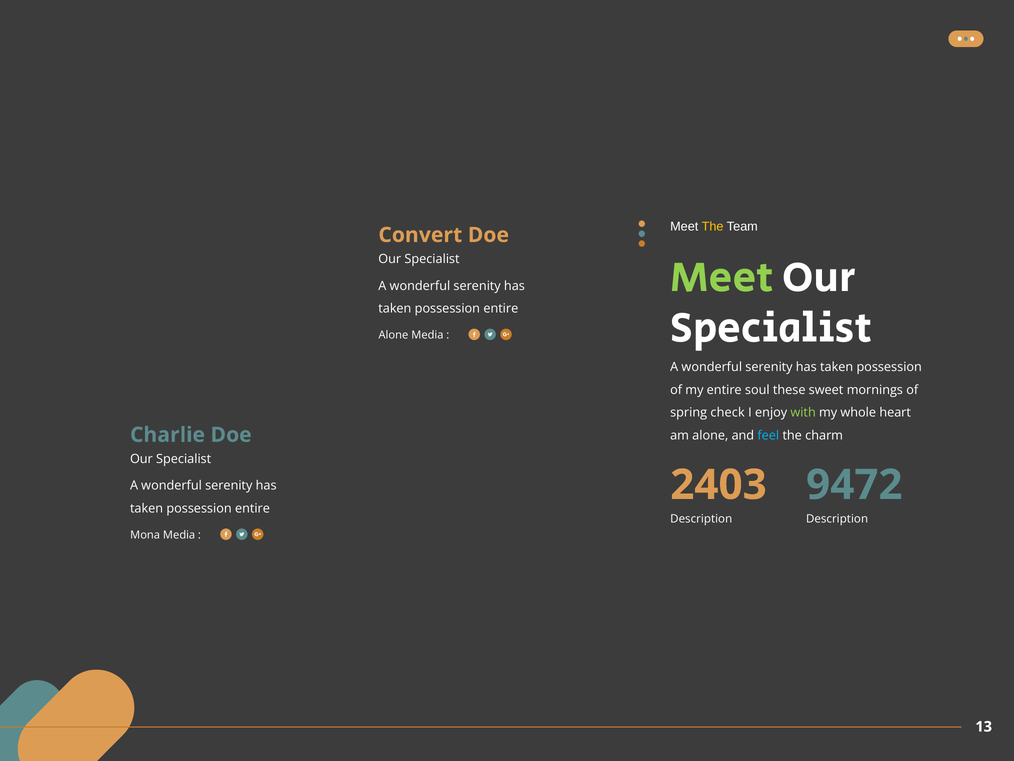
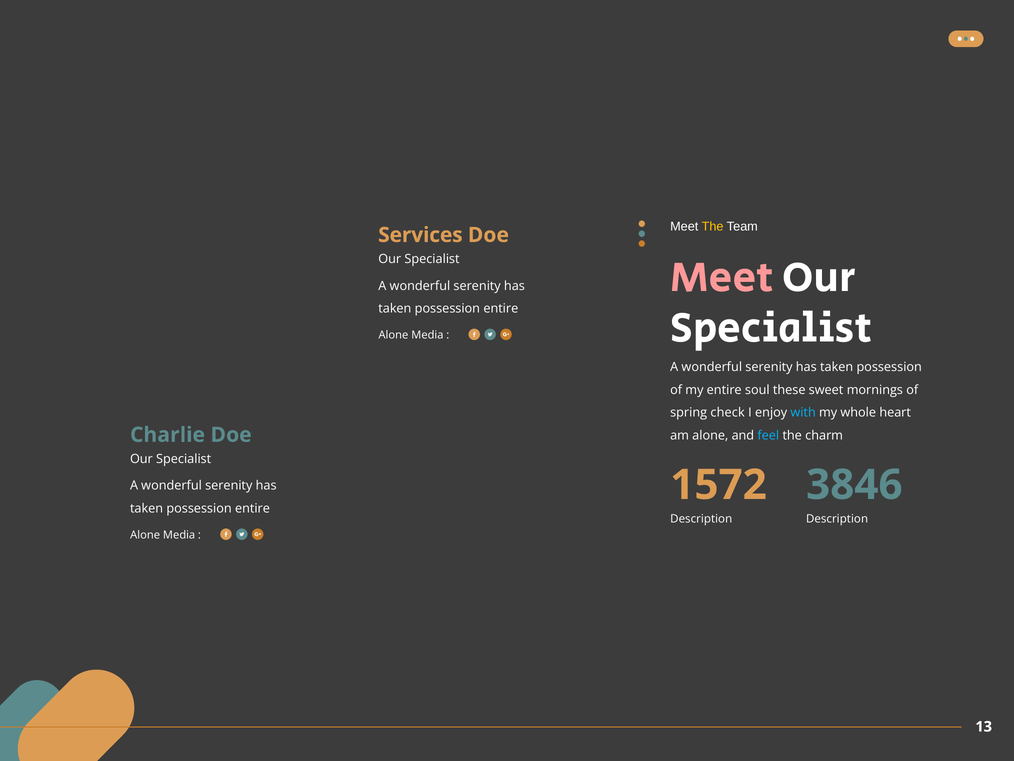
Convert: Convert -> Services
Meet at (722, 277) colour: light green -> pink
with colour: light green -> light blue
2403: 2403 -> 1572
9472: 9472 -> 3846
Mona at (145, 535): Mona -> Alone
